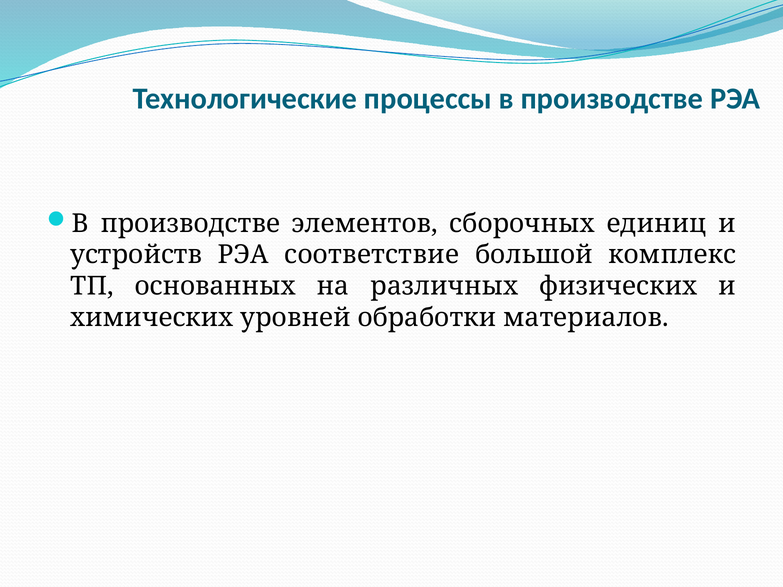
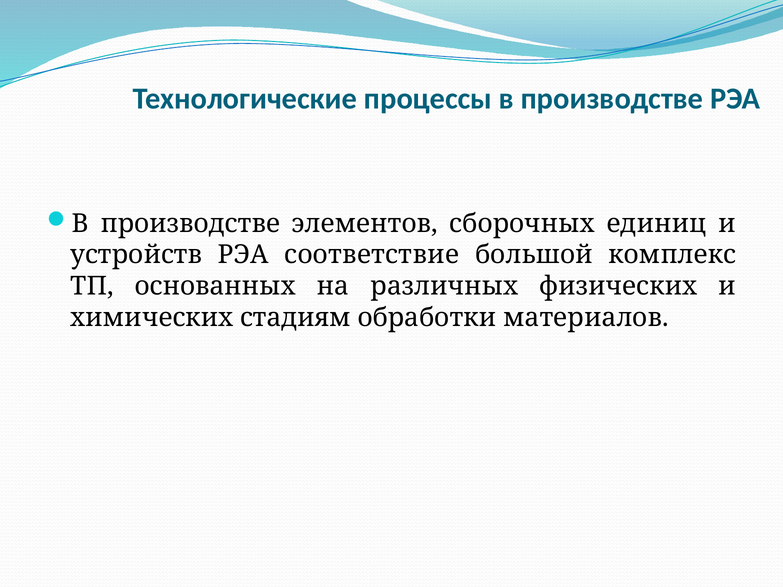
уровней: уровней -> стадиям
